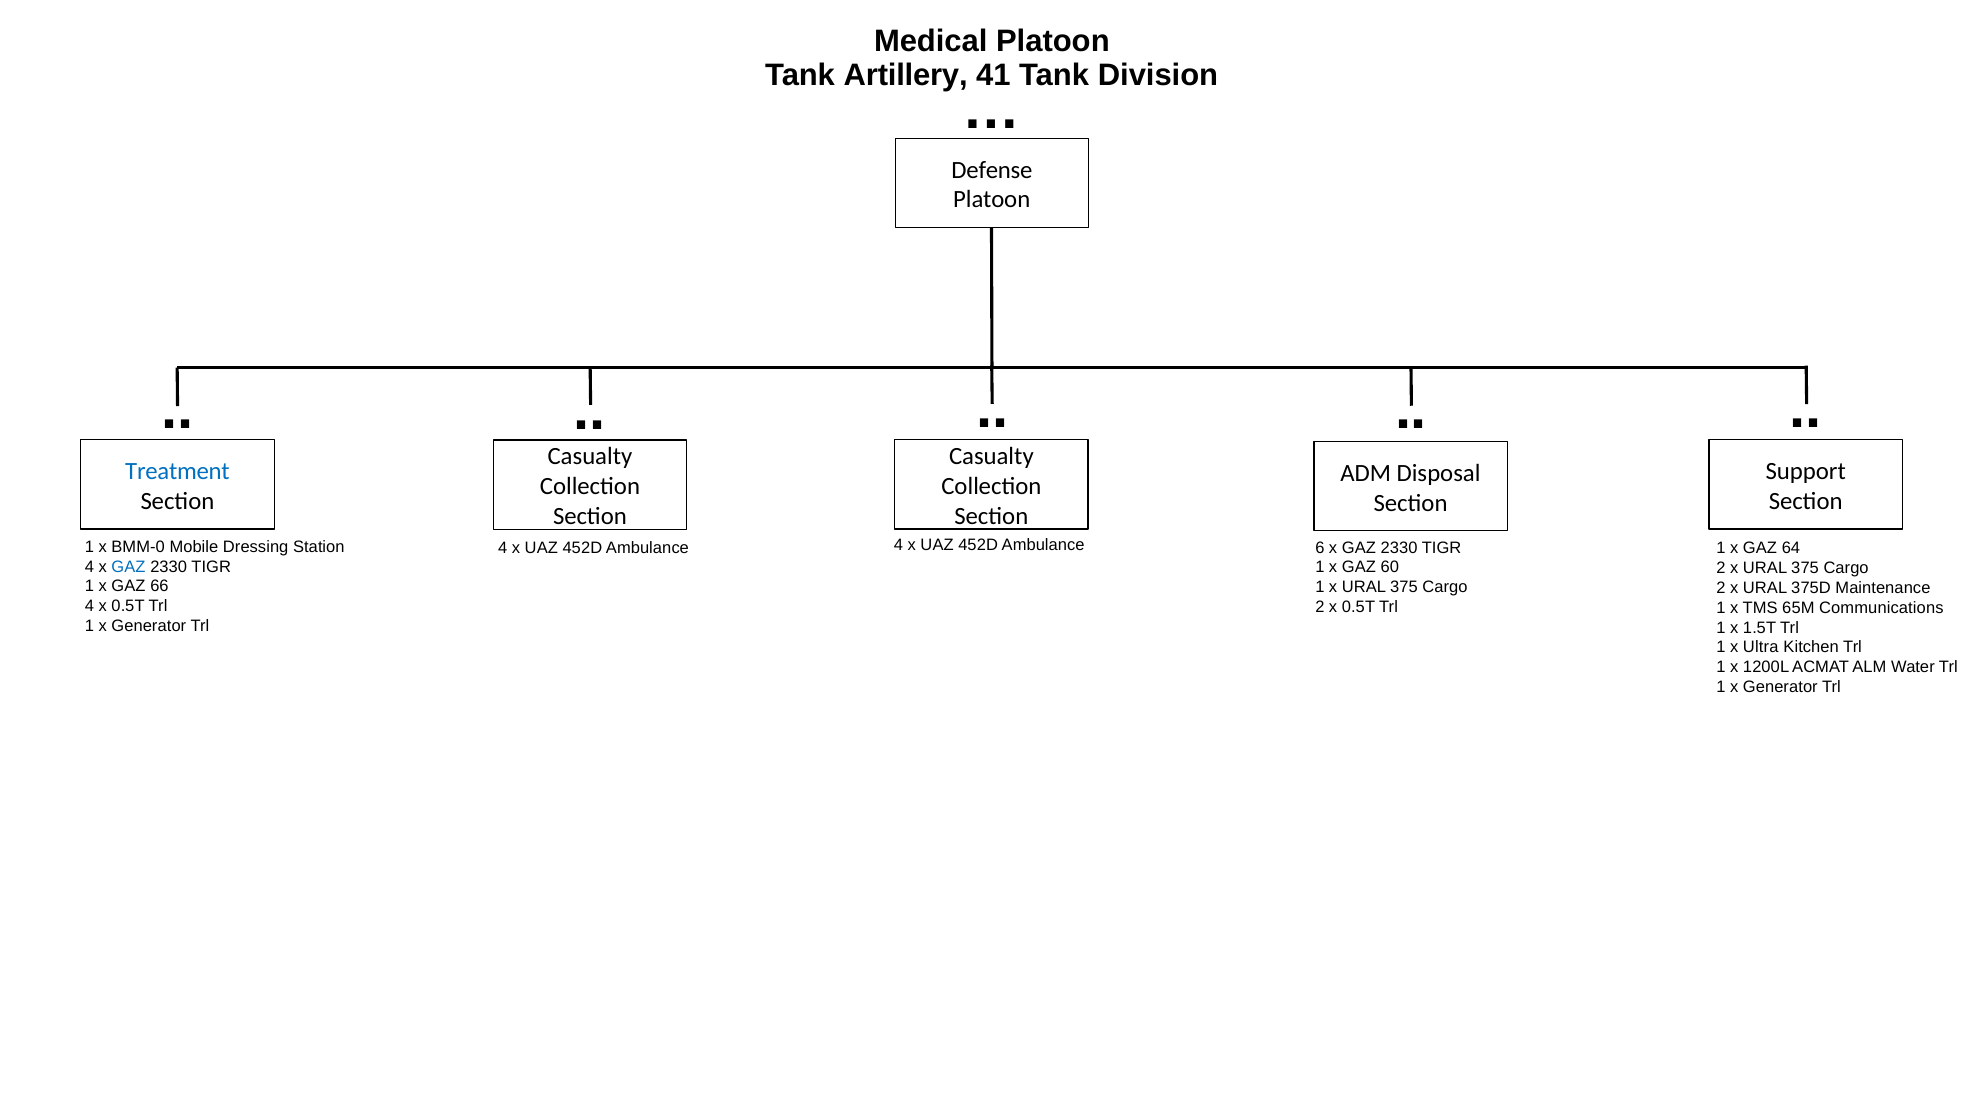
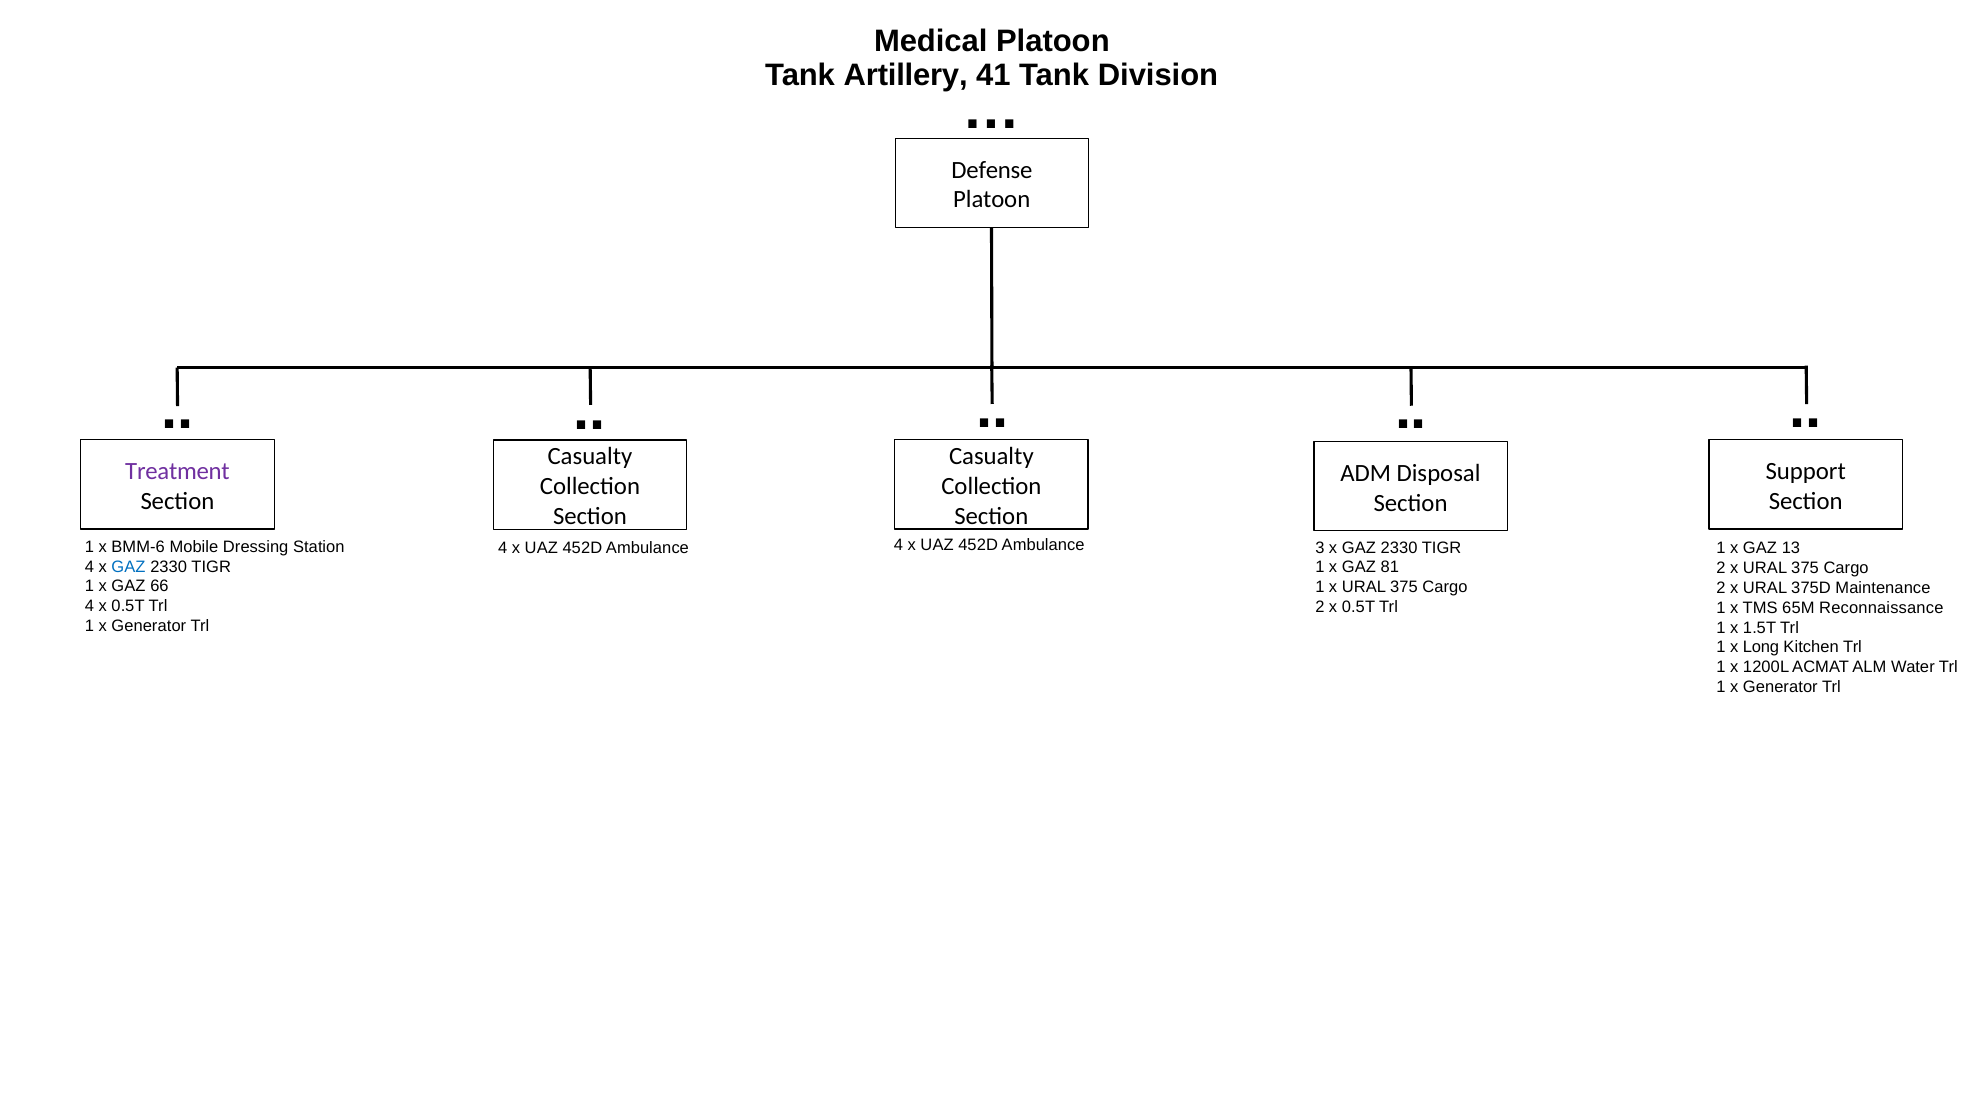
Treatment colour: blue -> purple
6: 6 -> 3
BMM-0: BMM-0 -> BMM-6
64: 64 -> 13
60: 60 -> 81
Communications: Communications -> Reconnaissance
Ultra: Ultra -> Long
